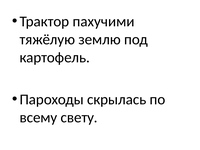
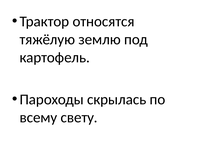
пахучими: пахучими -> относятся
